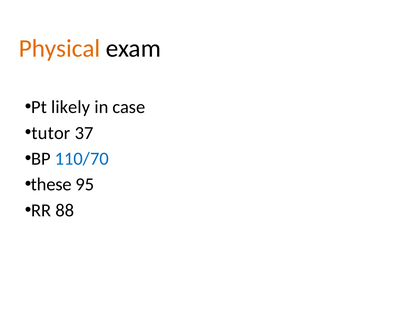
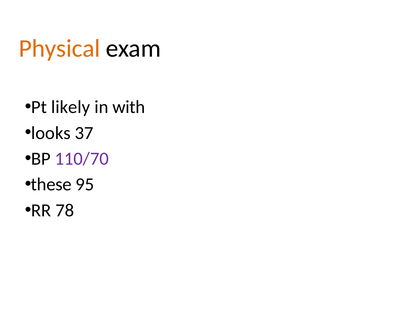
case: case -> with
tutor: tutor -> looks
110/70 colour: blue -> purple
88: 88 -> 78
